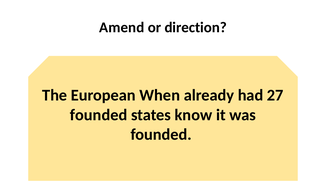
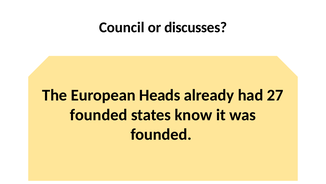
Amend: Amend -> Council
direction: direction -> discusses
When: When -> Heads
